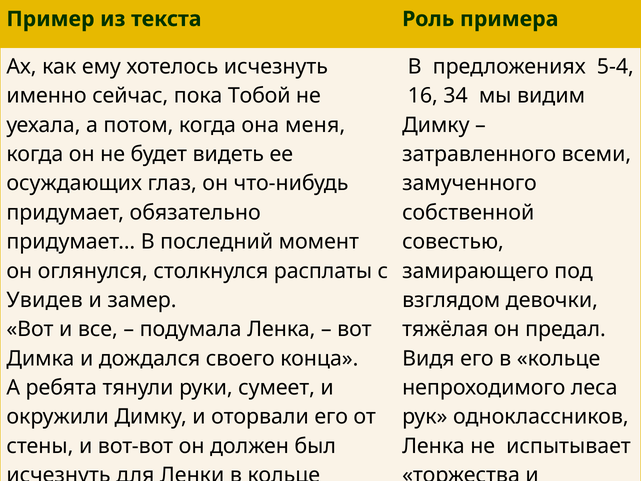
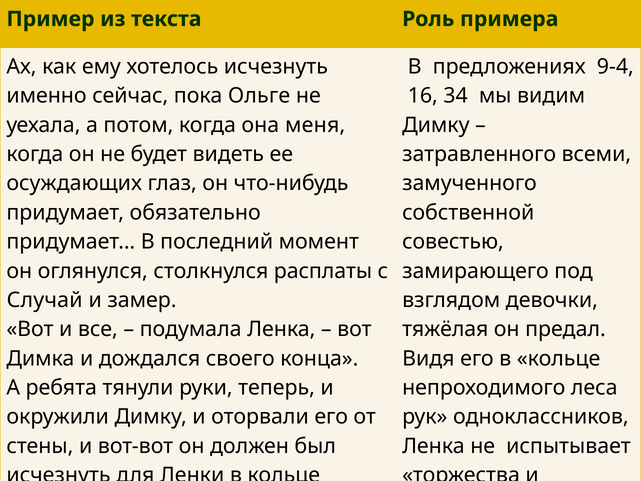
5-4: 5-4 -> 9-4
Тобой: Тобой -> Ольге
Увидев: Увидев -> Случай
сумеет: сумеет -> теперь
